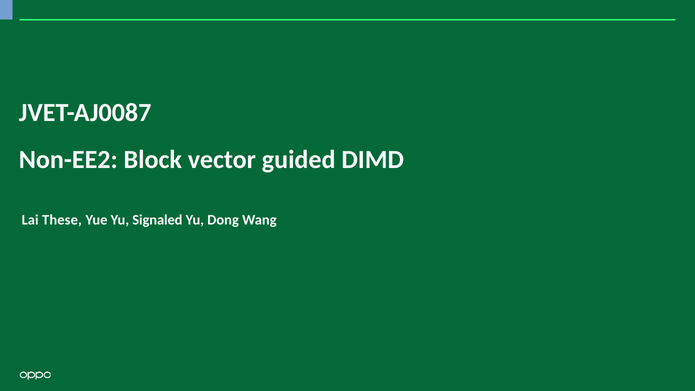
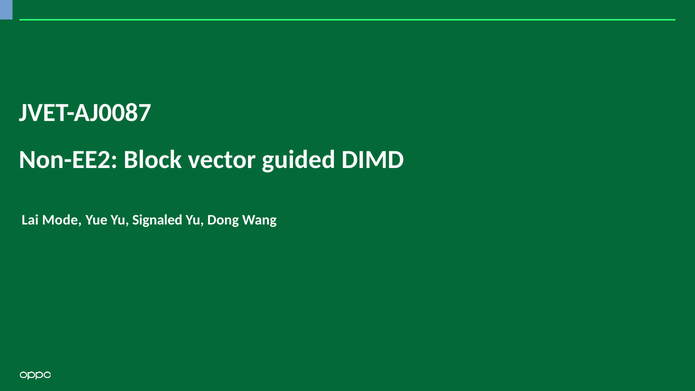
These: These -> Mode
